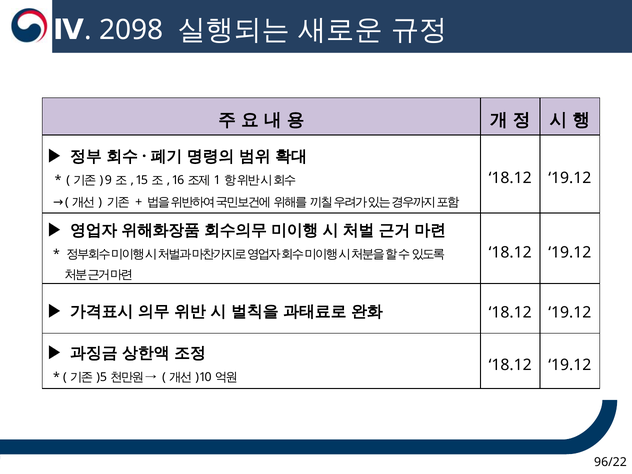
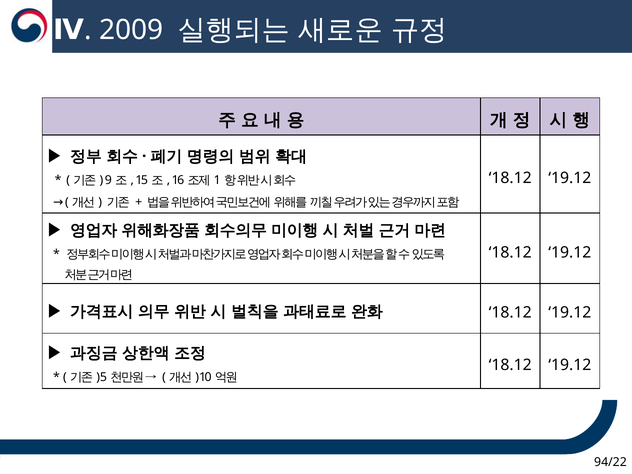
2098: 2098 -> 2009
96/22: 96/22 -> 94/22
